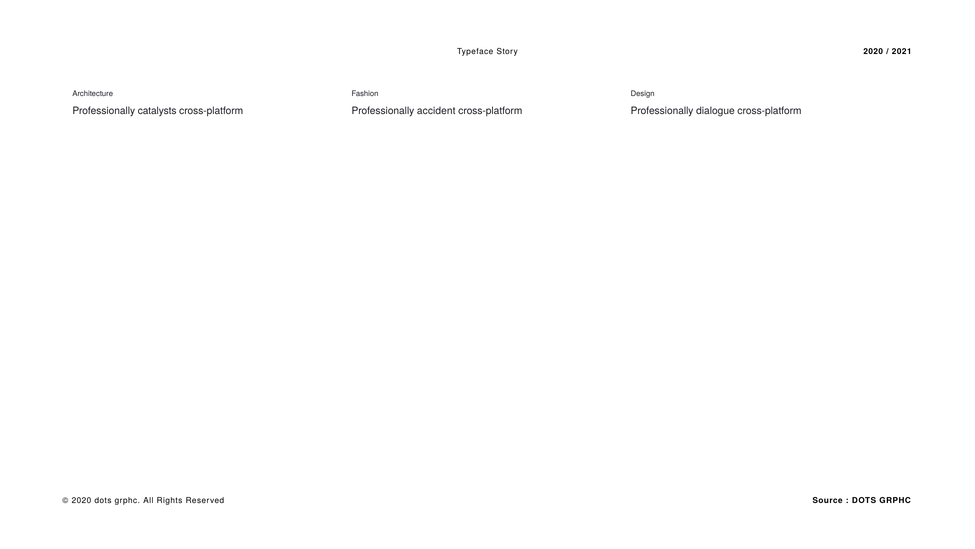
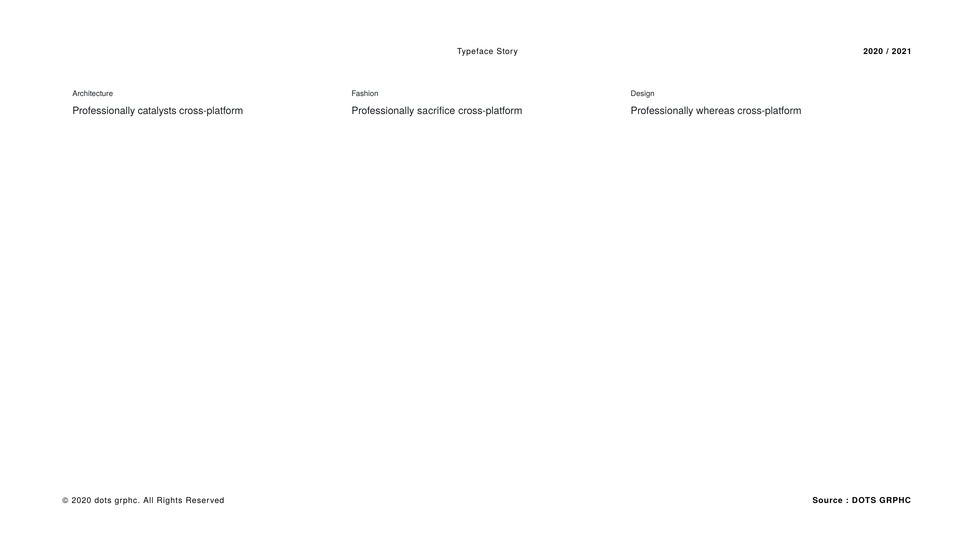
accident: accident -> sacrifice
dialogue: dialogue -> whereas
